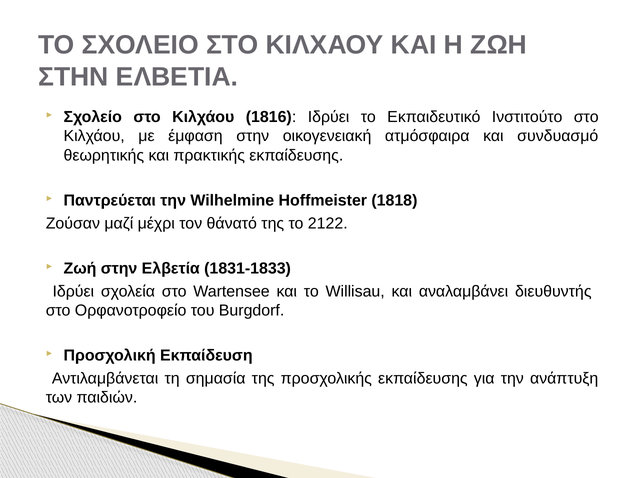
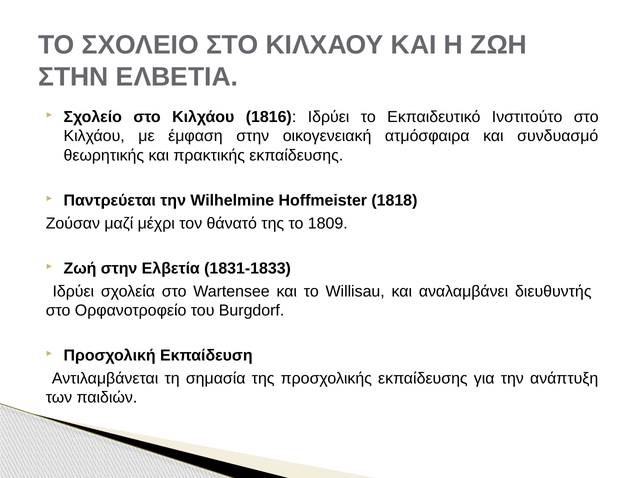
2122: 2122 -> 1809
